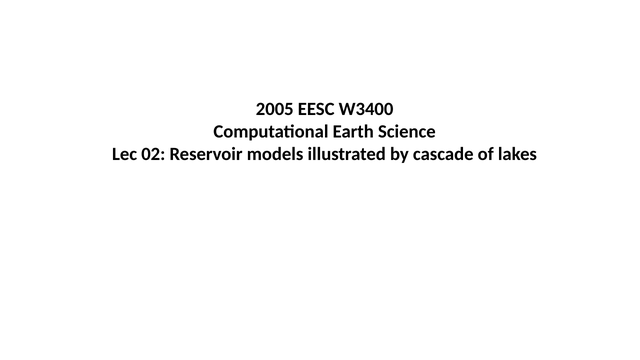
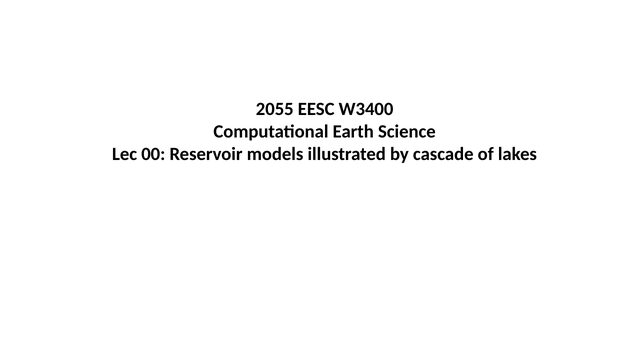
2005: 2005 -> 2055
02: 02 -> 00
